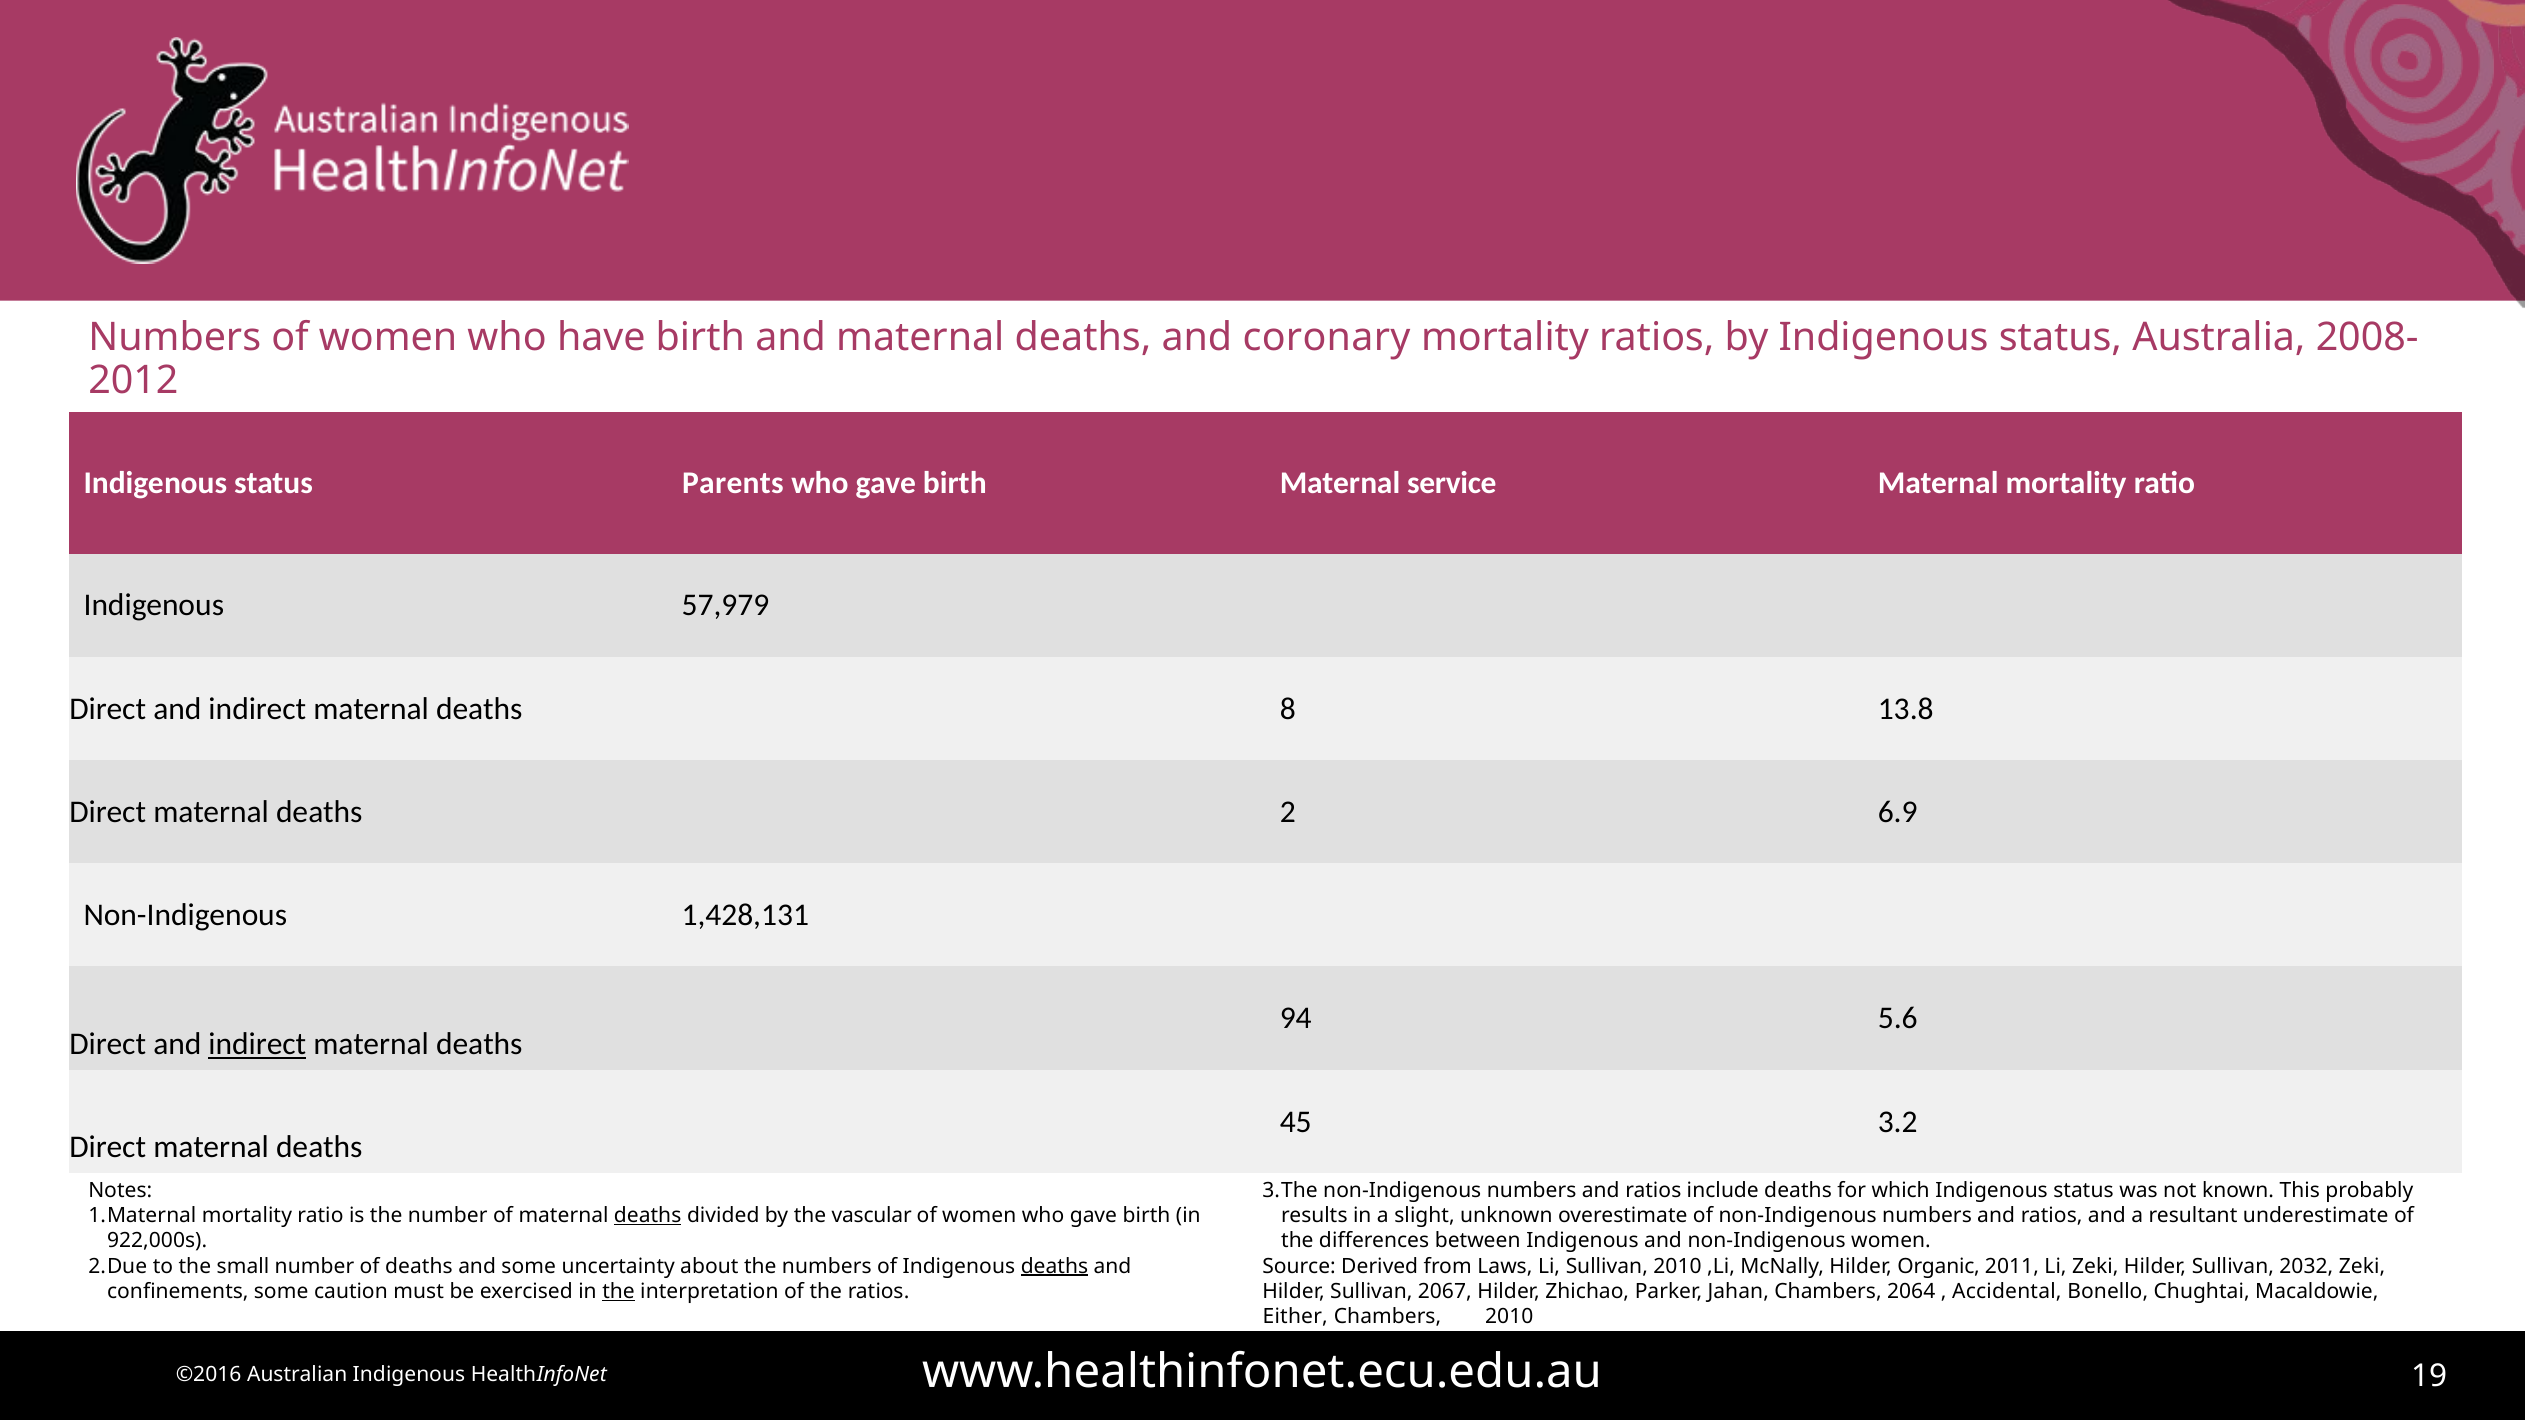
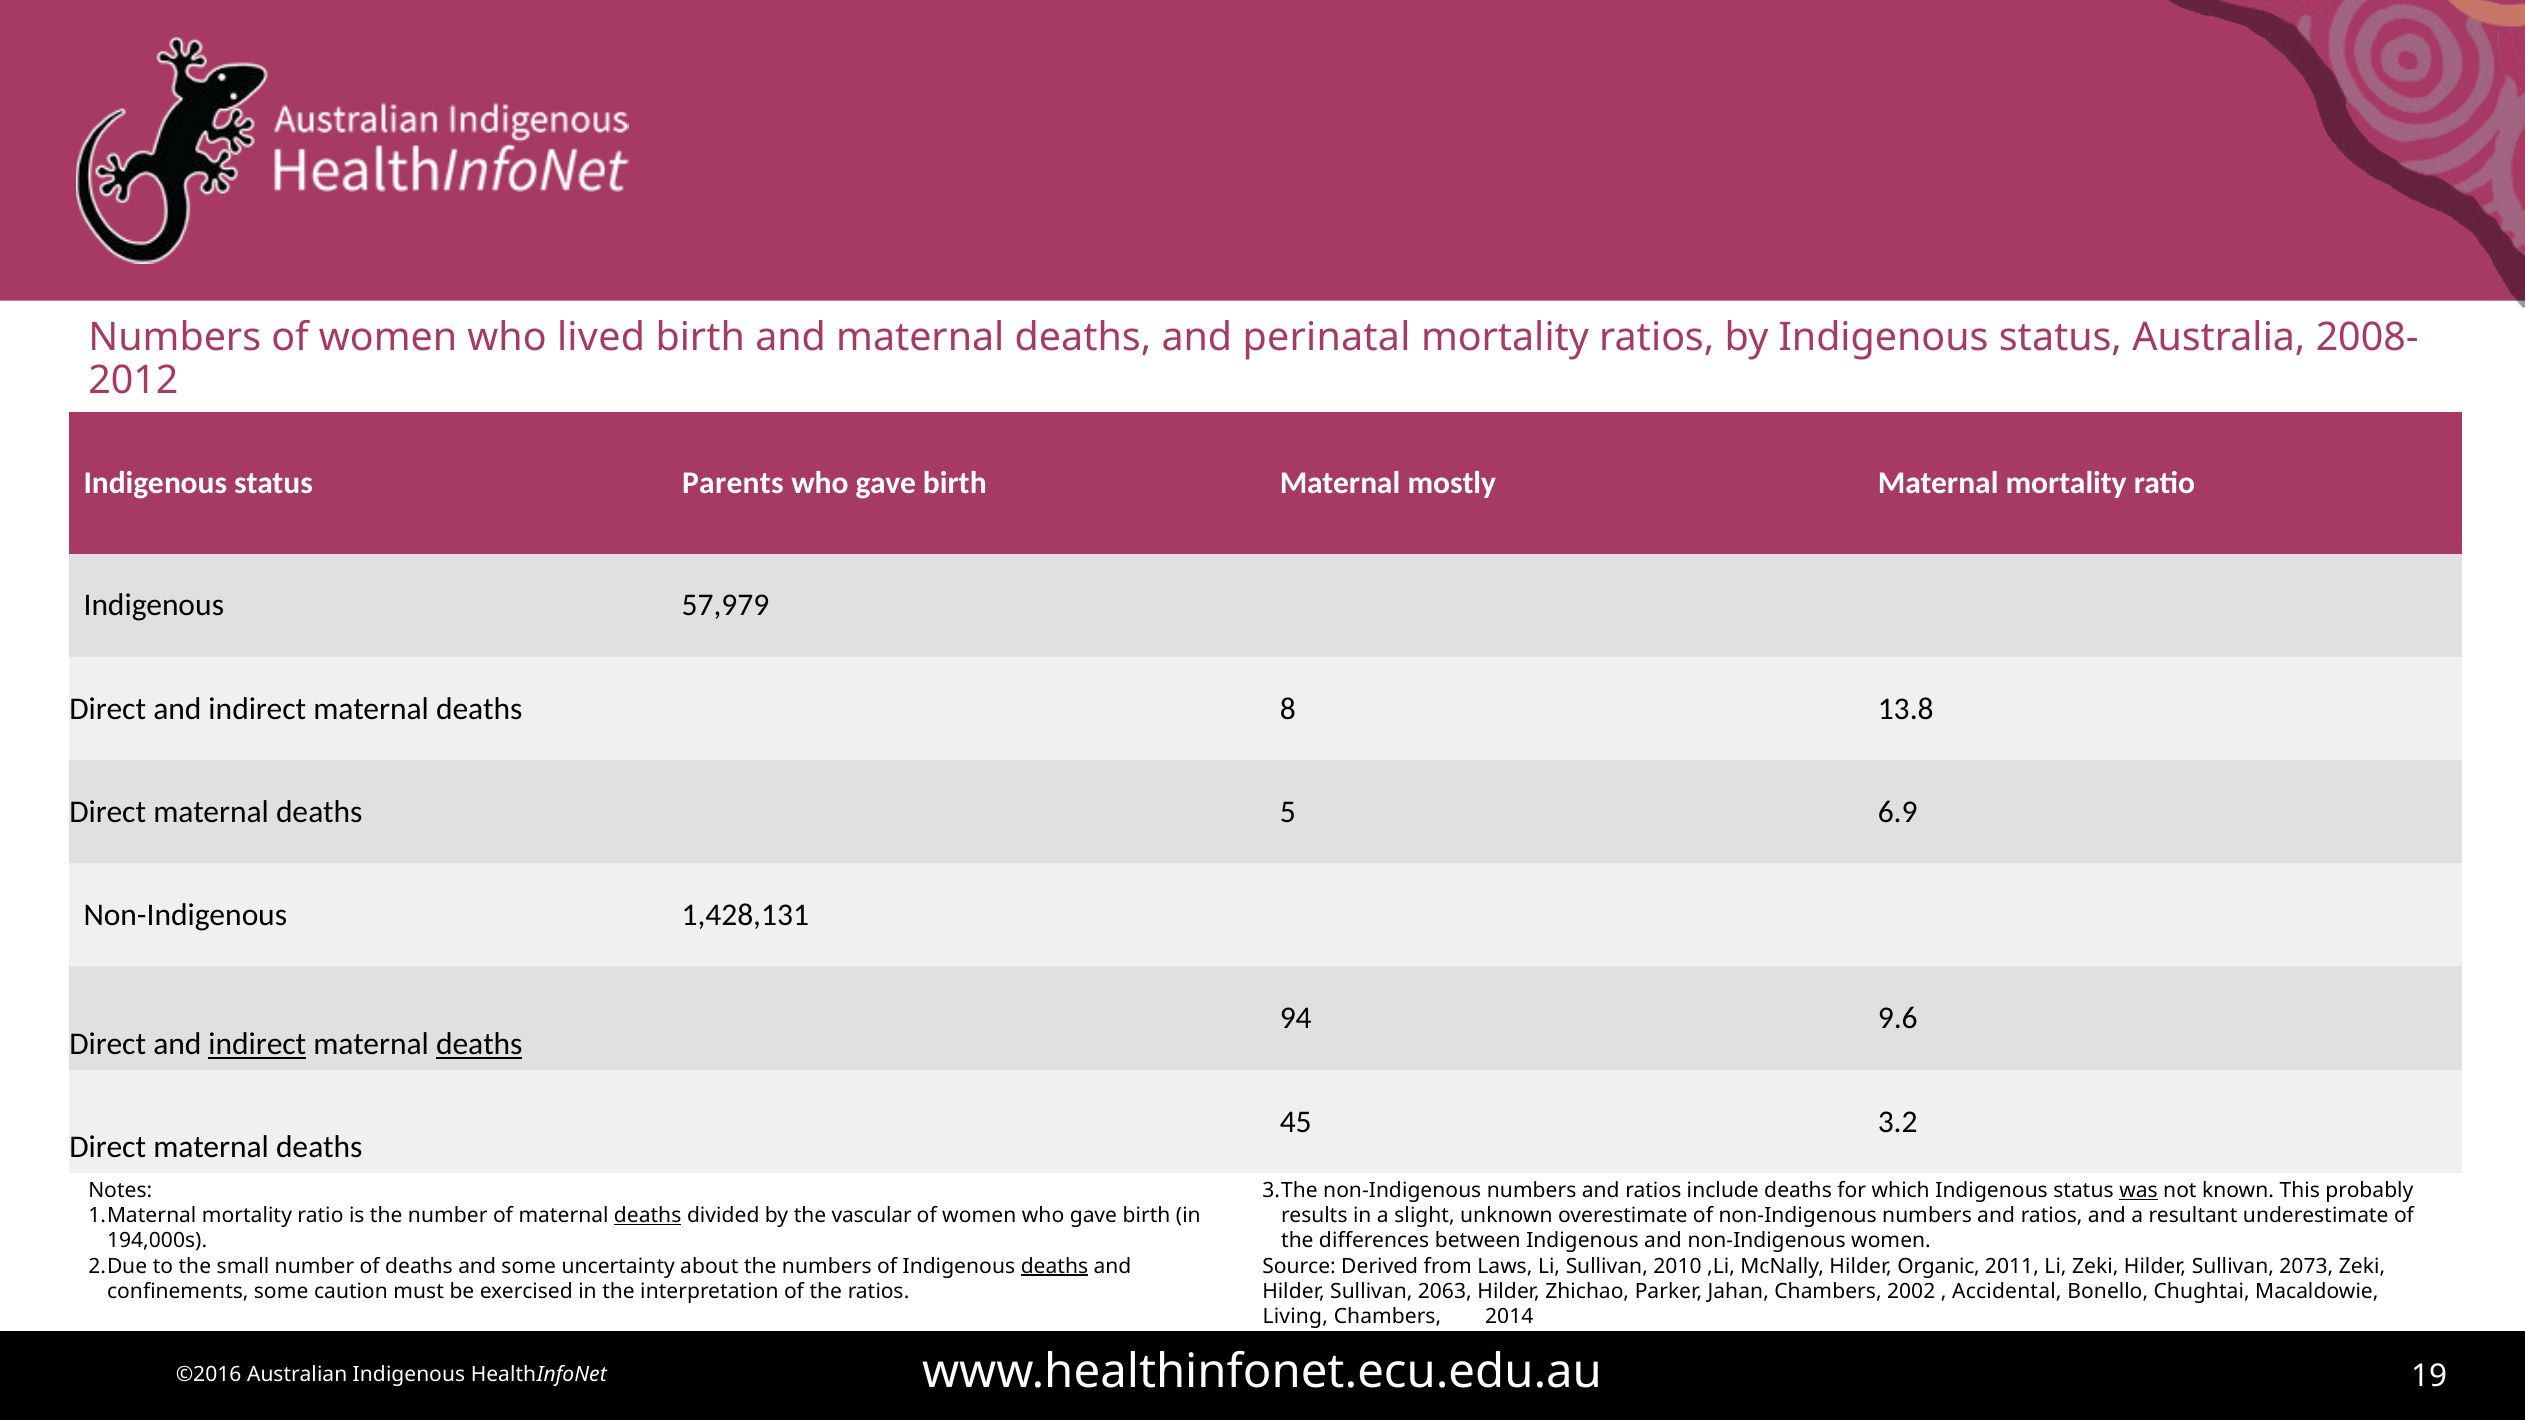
have: have -> lived
coronary: coronary -> perinatal
service: service -> mostly
2: 2 -> 5
5.6: 5.6 -> 9.6
deaths at (479, 1044) underline: none -> present
was underline: none -> present
922,000s: 922,000s -> 194,000s
2032: 2032 -> 2073
the at (619, 1292) underline: present -> none
2067: 2067 -> 2063
2064: 2064 -> 2002
Either: Either -> Living
Chambers 2010: 2010 -> 2014
